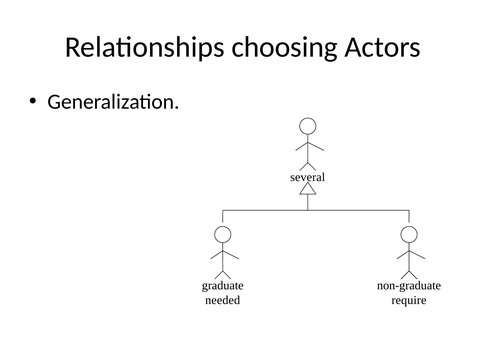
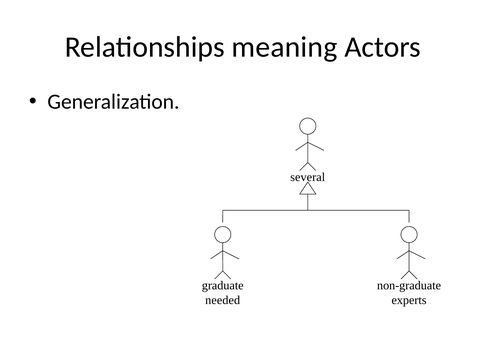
choosing: choosing -> meaning
require: require -> experts
